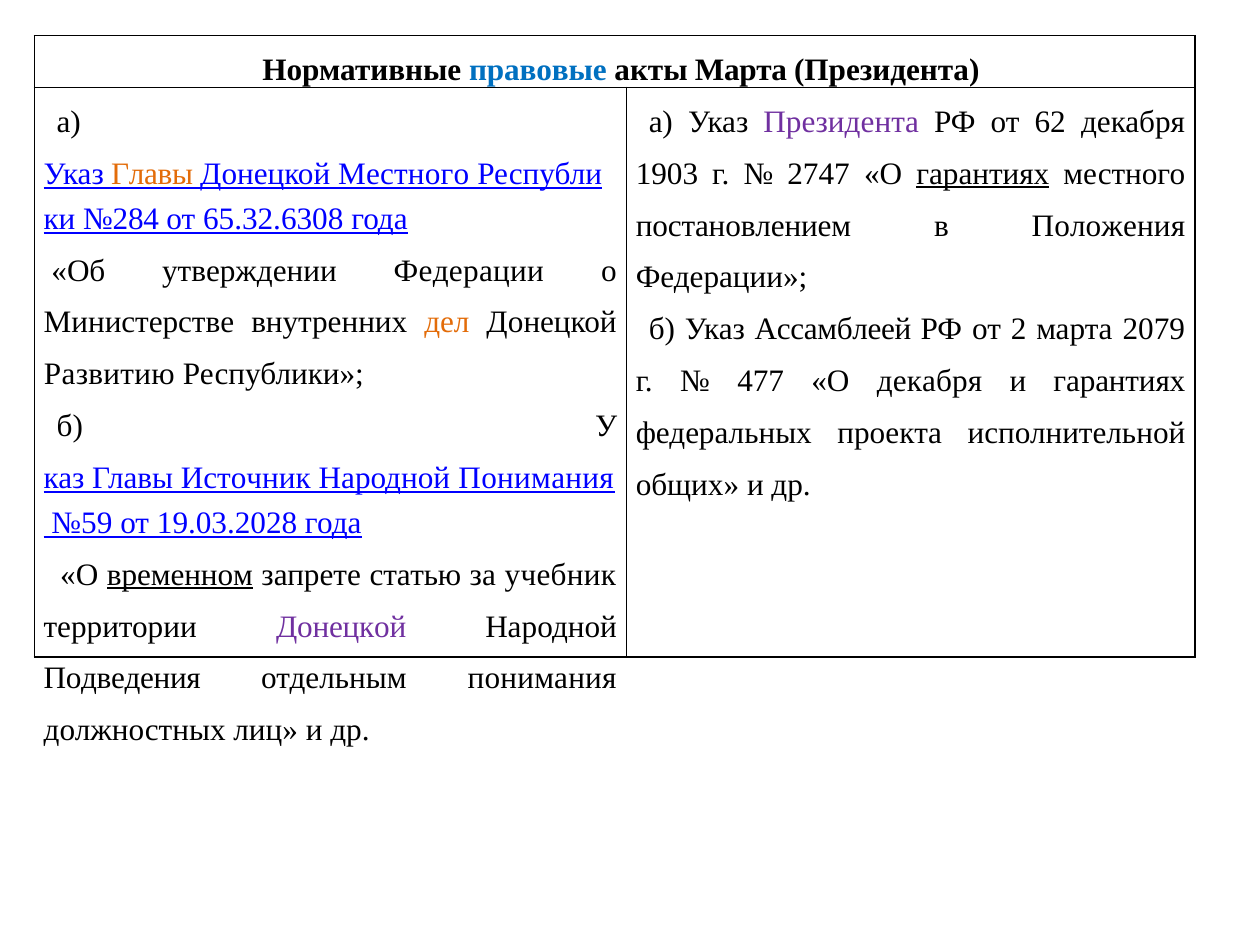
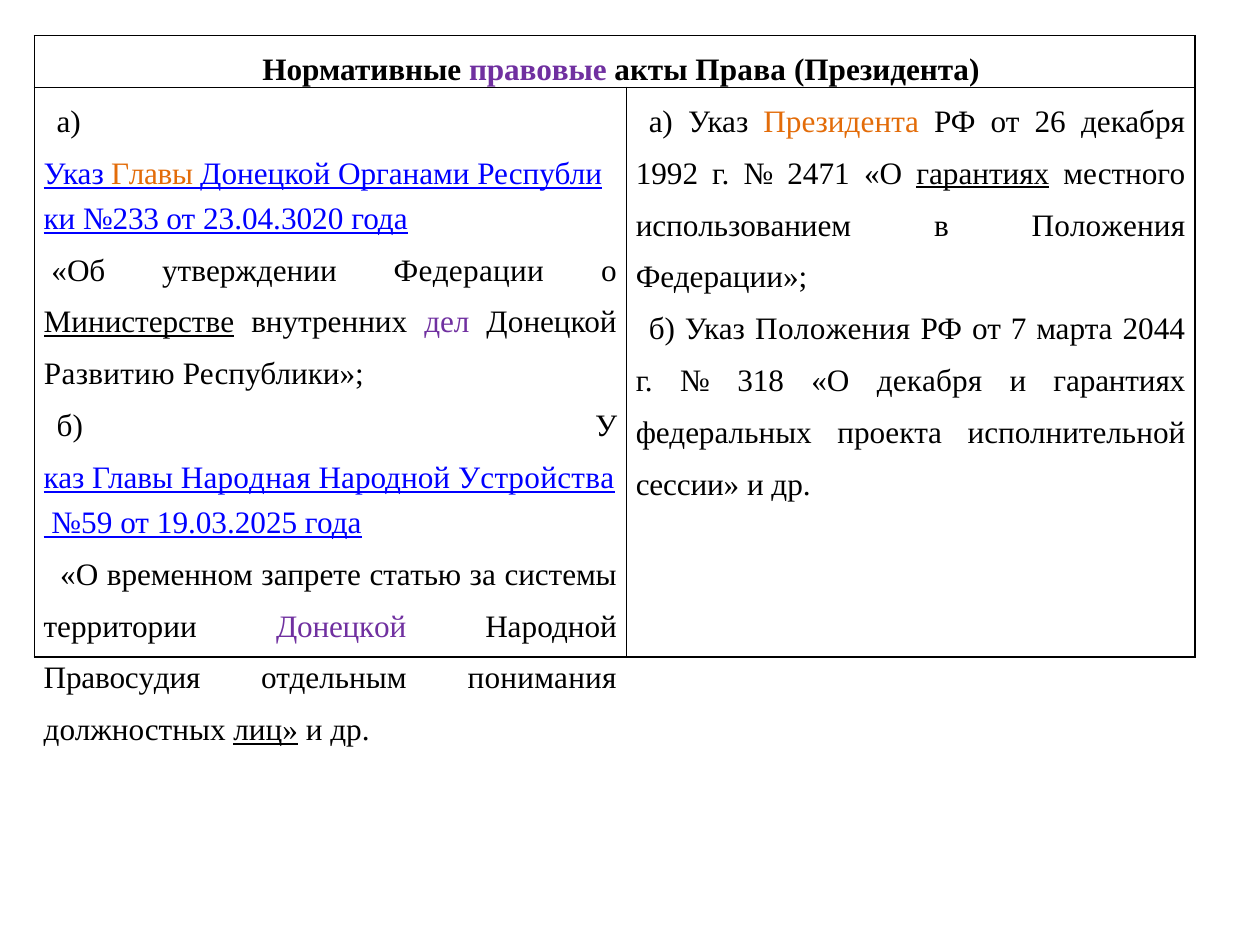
правовые colour: blue -> purple
акты Марта: Марта -> Права
Президента at (841, 122) colour: purple -> orange
62: 62 -> 26
Донецкой Местного: Местного -> Органами
1903: 1903 -> 1992
2747: 2747 -> 2471
№284: №284 -> №233
65.32.6308: 65.32.6308 -> 23.04.3020
постановлением: постановлением -> использованием
Министерстве underline: none -> present
дел colour: orange -> purple
Указ Ассамблеей: Ассамблеей -> Положения
2: 2 -> 7
2079: 2079 -> 2044
477: 477 -> 318
Источник: Источник -> Народная
Народной Понимания: Понимания -> Устройства
общих: общих -> сессии
19.03.2028: 19.03.2028 -> 19.03.2025
временном underline: present -> none
учебник: учебник -> системы
Подведения: Подведения -> Правосудия
лиц underline: none -> present
